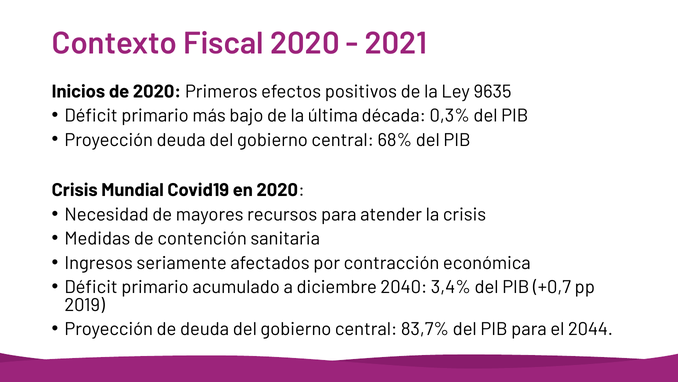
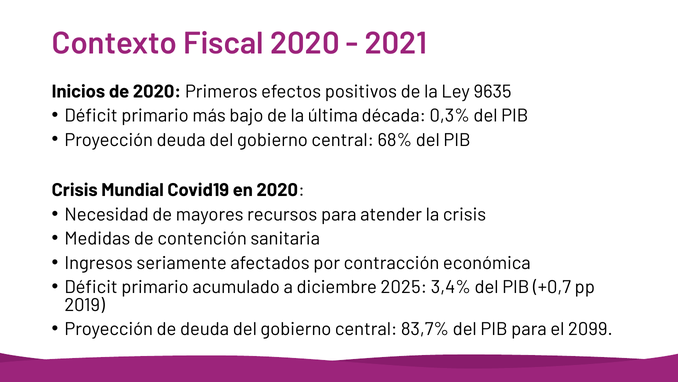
2040: 2040 -> 2025
2044: 2044 -> 2099
